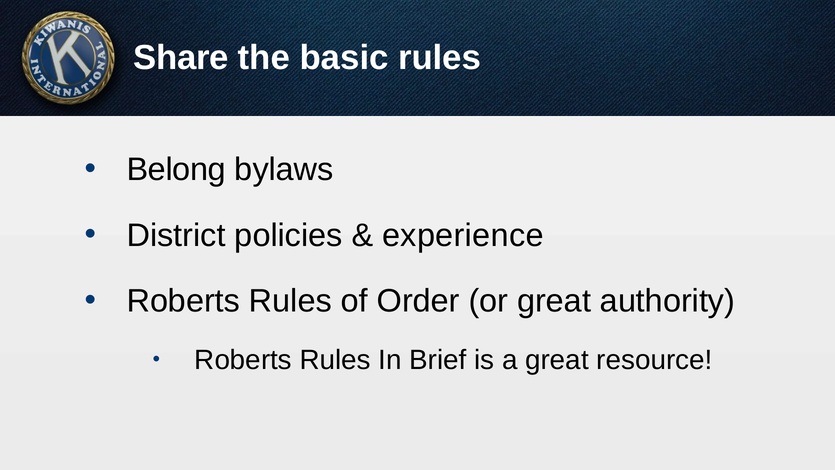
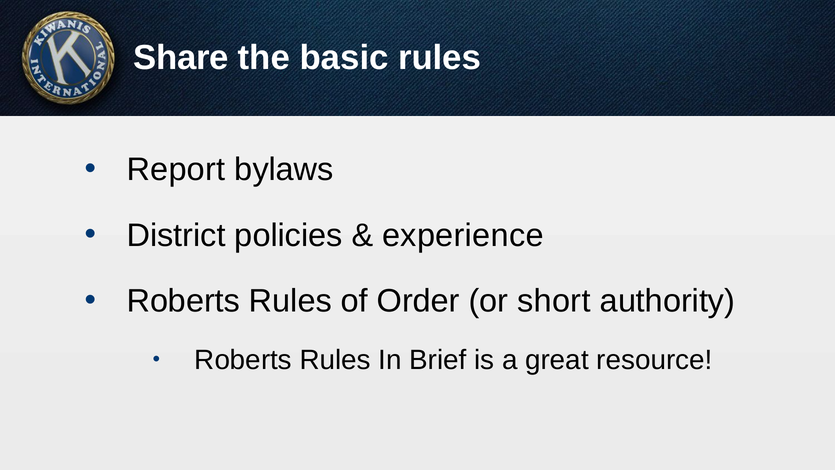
Belong: Belong -> Report
or great: great -> short
